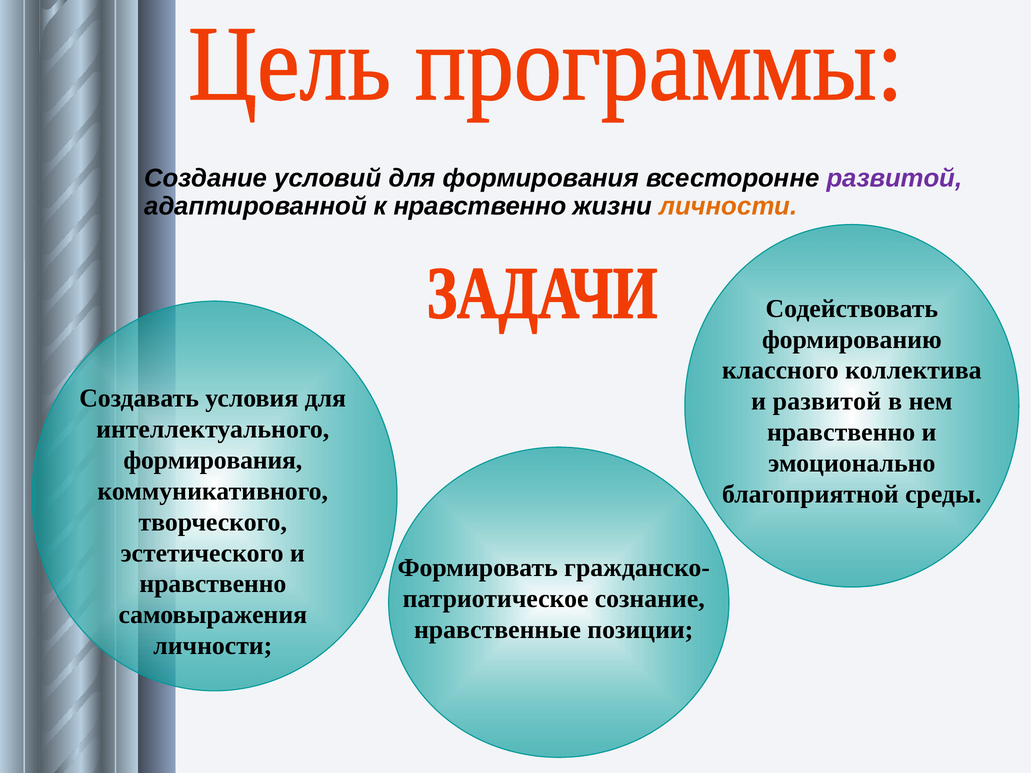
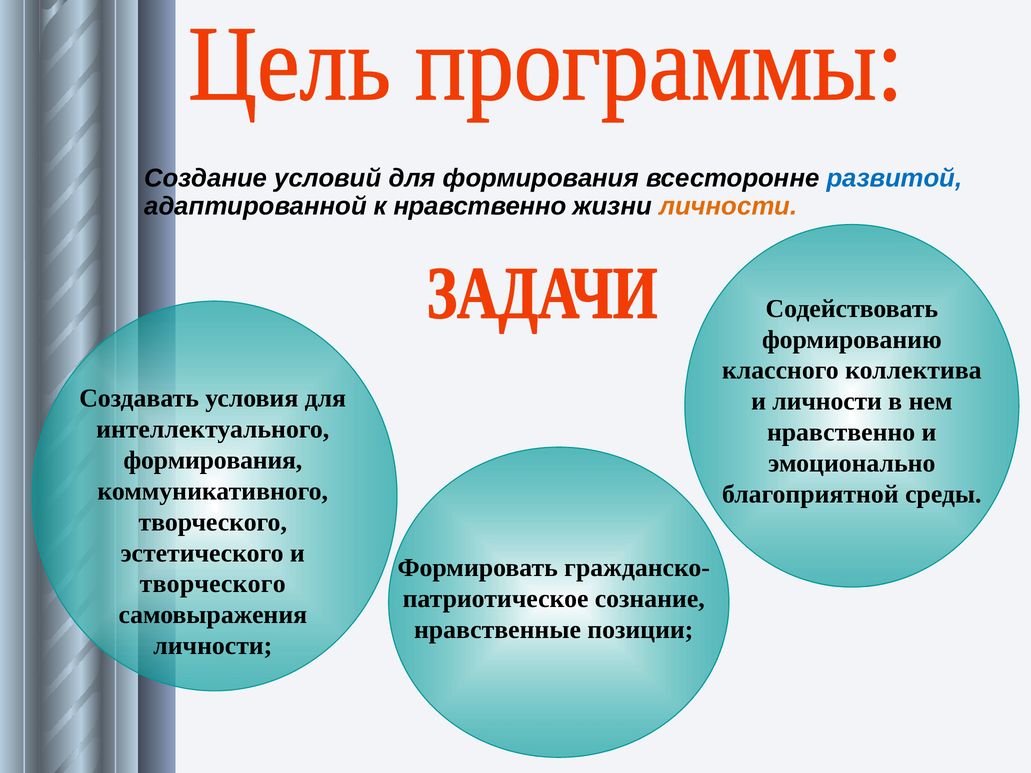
развитой at (894, 178) colour: purple -> blue
и развитой: развитой -> личности
нравственно at (213, 584): нравственно -> творческого
